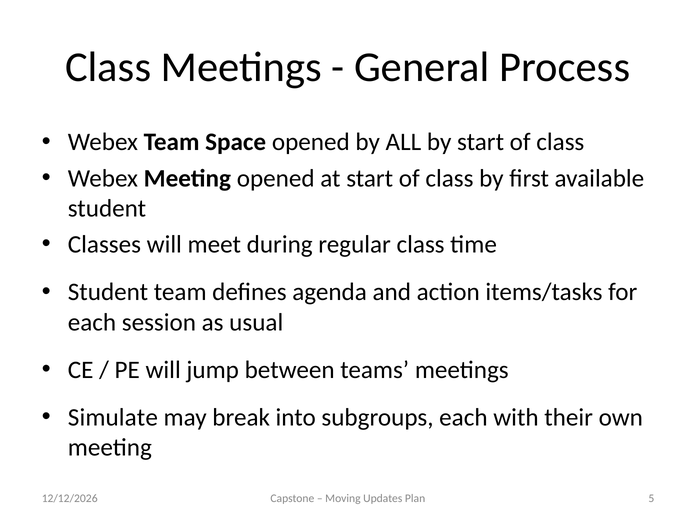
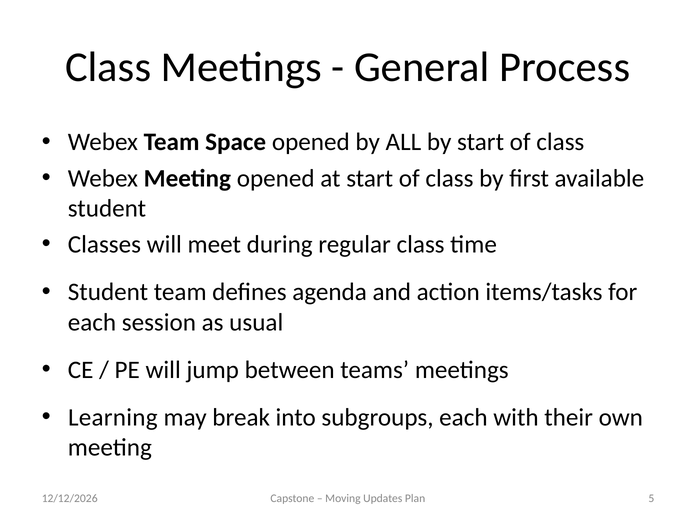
Simulate: Simulate -> Learning
